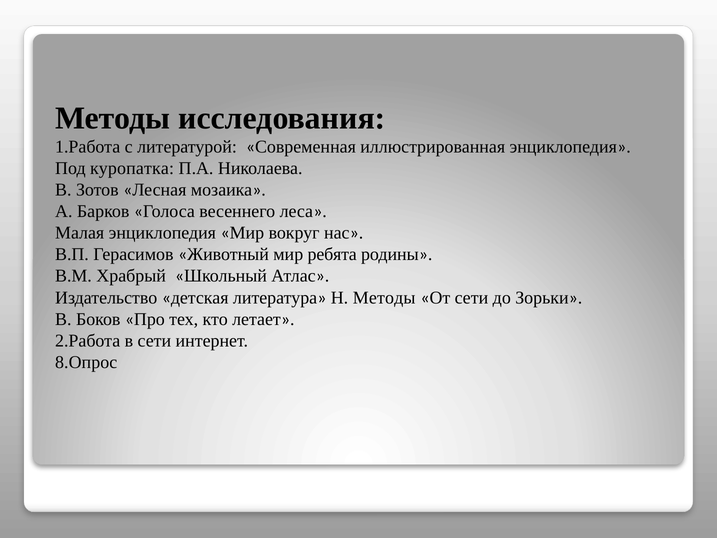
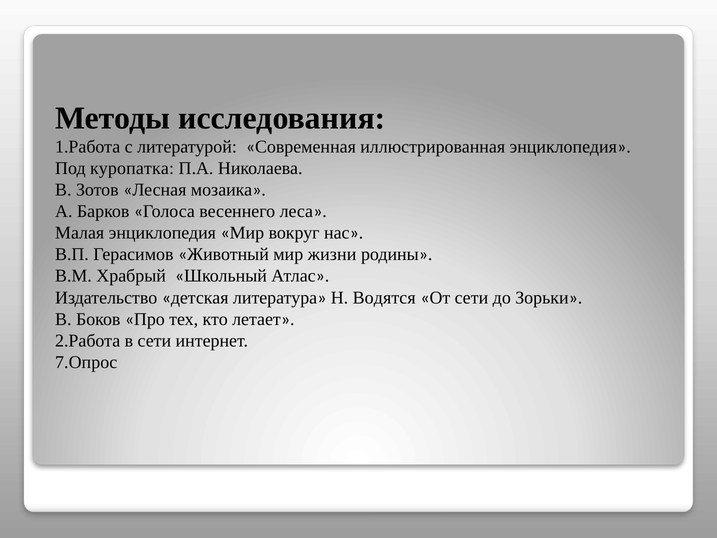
ребята: ребята -> жизни
Н Методы: Методы -> Водятся
8.Опрос: 8.Опрос -> 7.Опрос
